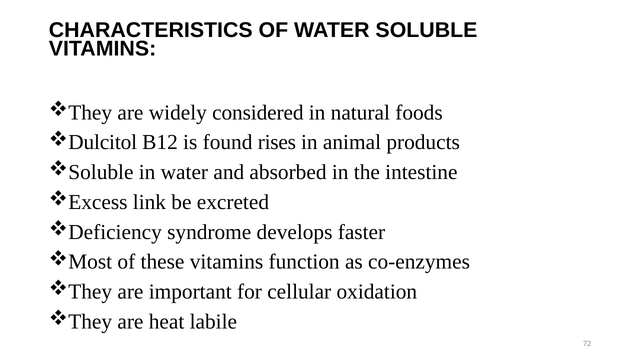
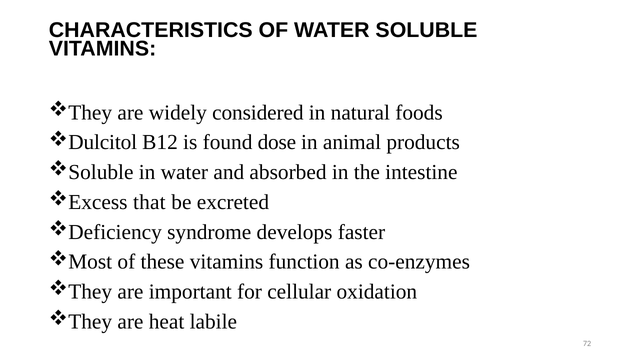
rises: rises -> dose
link: link -> that
